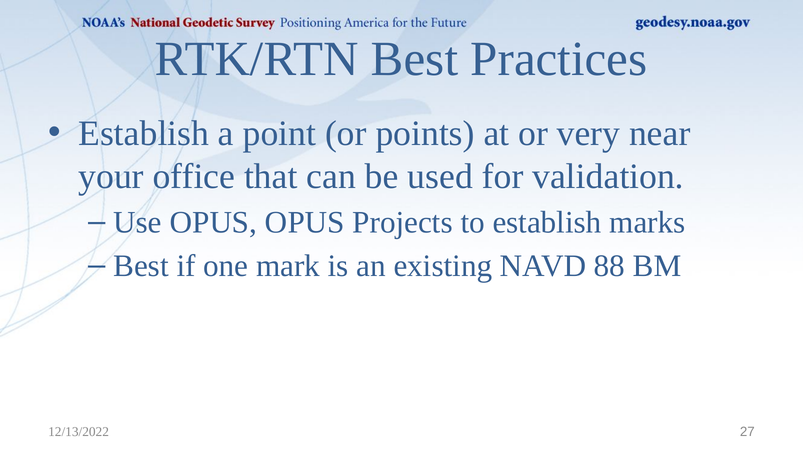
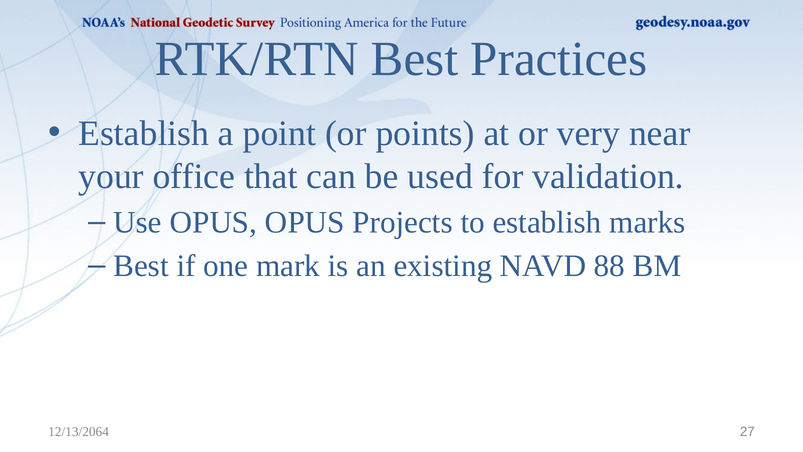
12/13/2022: 12/13/2022 -> 12/13/2064
